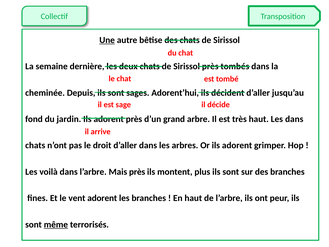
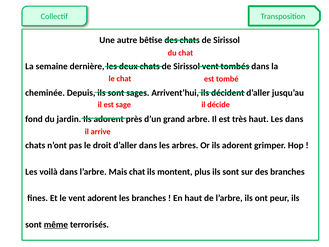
Une underline: present -> none
Sirissol près: près -> vent
Adorent’hui: Adorent’hui -> Arrivent’hui
Mais près: près -> chat
